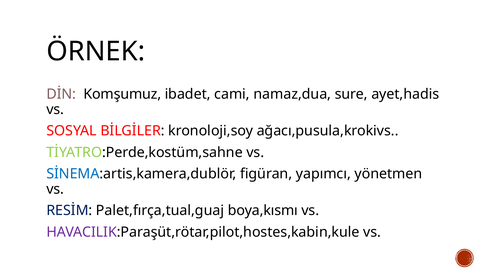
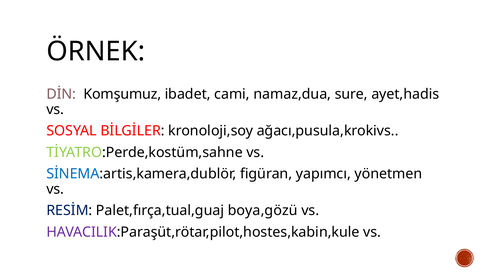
boya,kısmı: boya,kısmı -> boya,gözü
